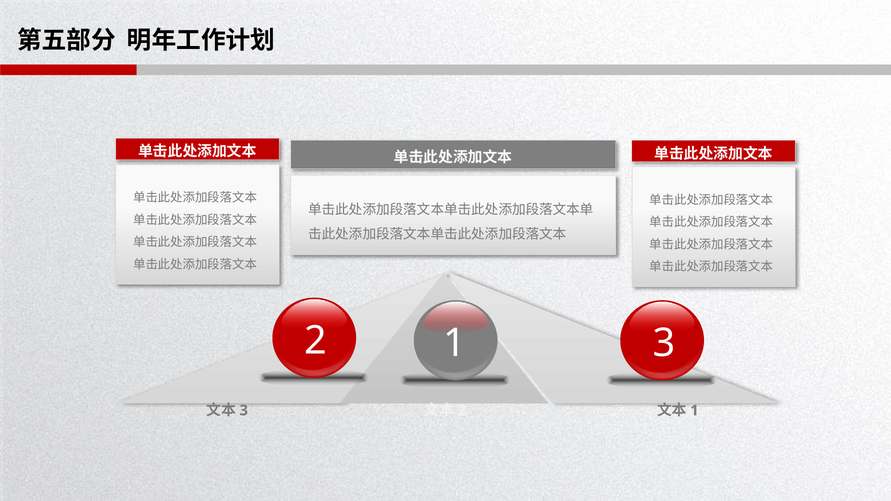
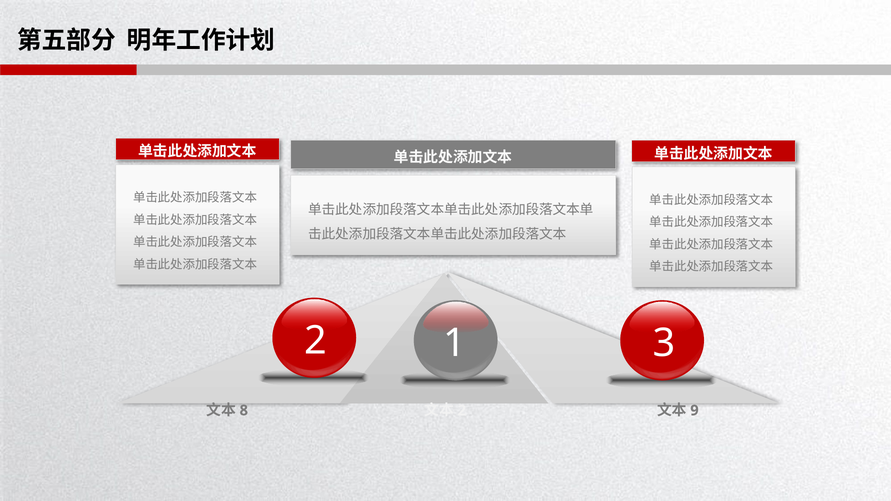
3 at (244, 411): 3 -> 8
1 at (694, 411): 1 -> 9
